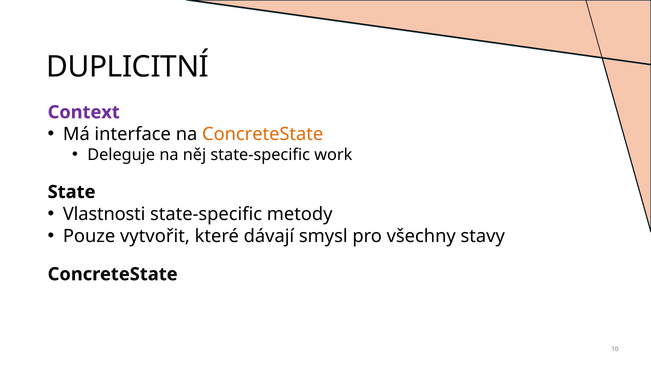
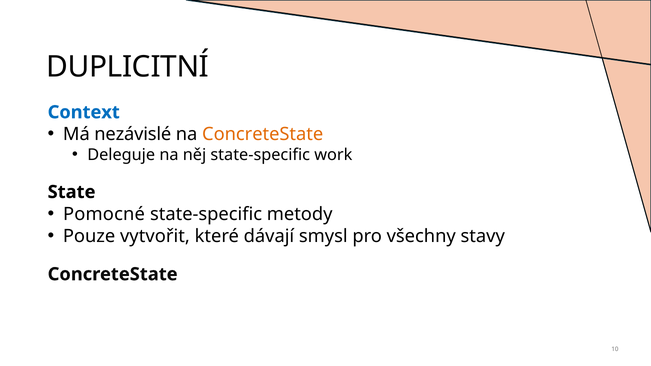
Context colour: purple -> blue
interface: interface -> nezávislé
Vlastnosti: Vlastnosti -> Pomocné
